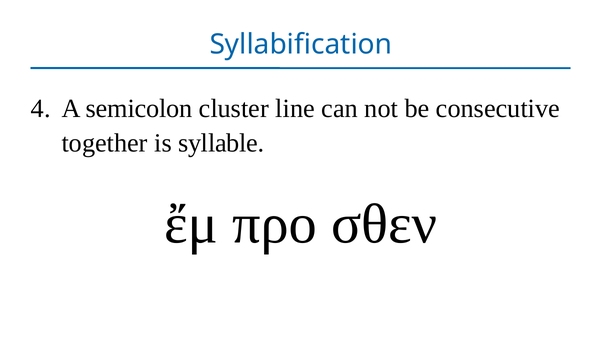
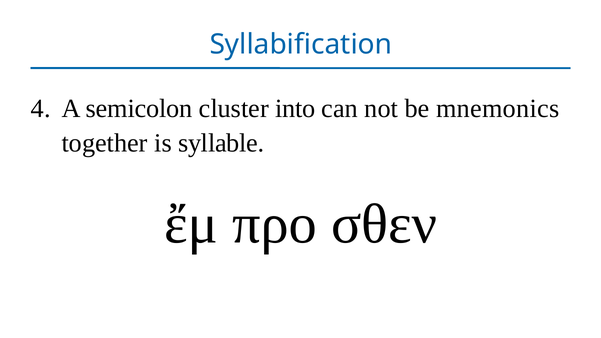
line: line -> into
consecutive: consecutive -> mnemonics
